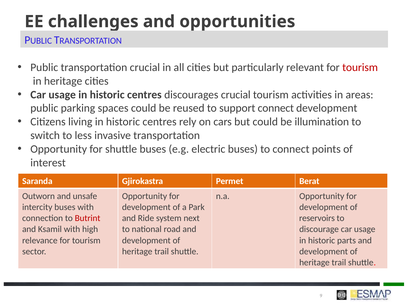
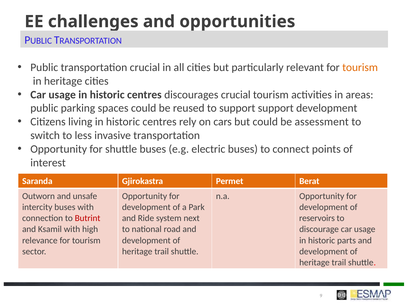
tourism at (360, 67) colour: red -> orange
support connect: connect -> support
illumination: illumination -> assessment
